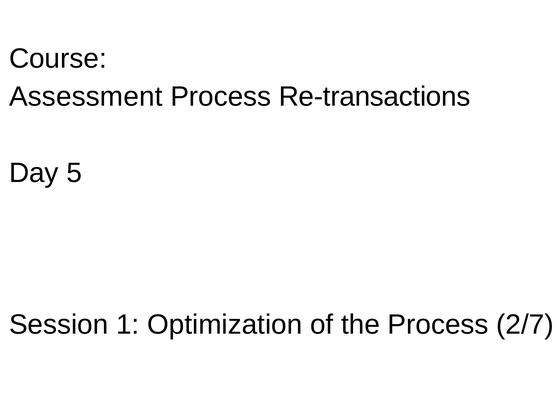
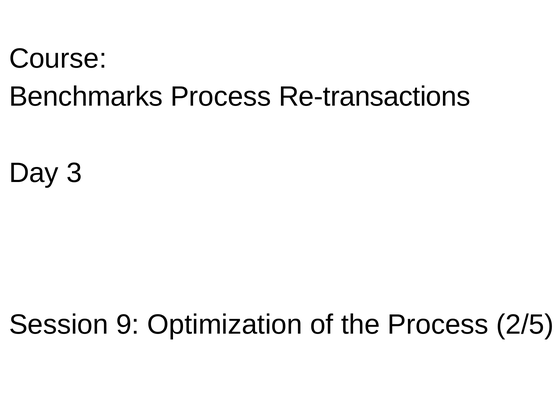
Assessment: Assessment -> Benchmarks
5: 5 -> 3
1: 1 -> 9
2/7: 2/7 -> 2/5
